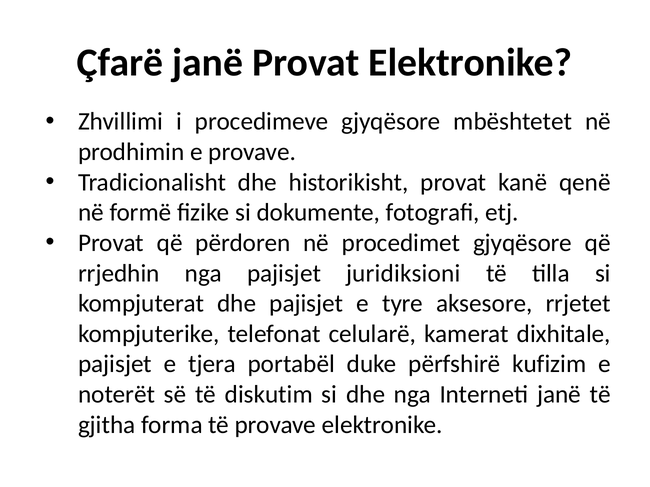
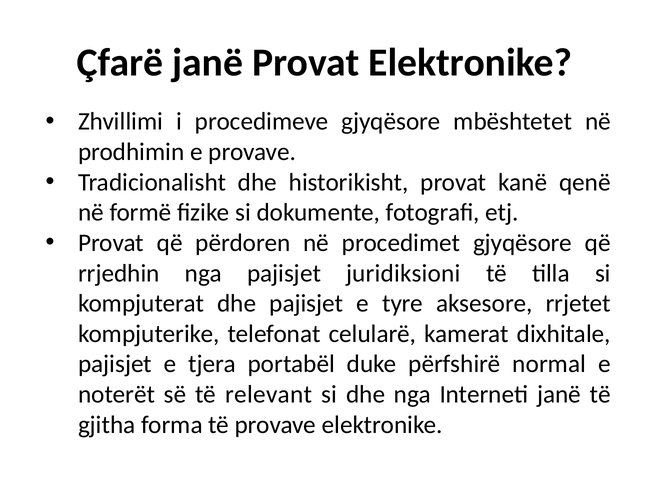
kufizim: kufizim -> normal
diskutim: diskutim -> relevant
